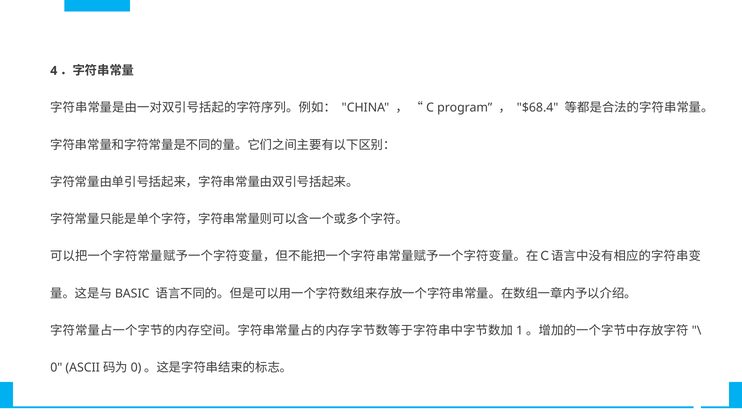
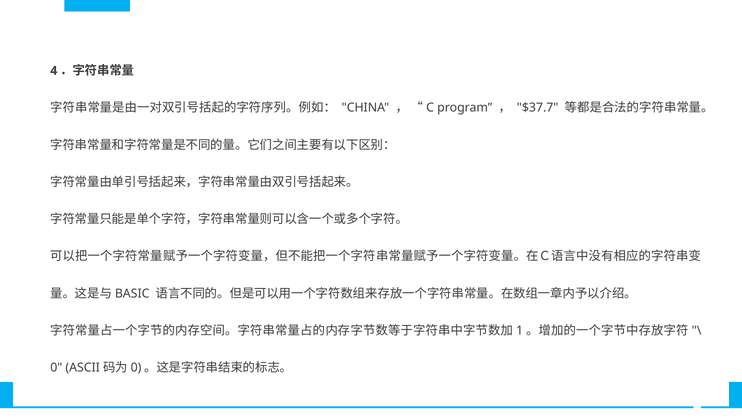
$68.4: $68.4 -> $37.7
